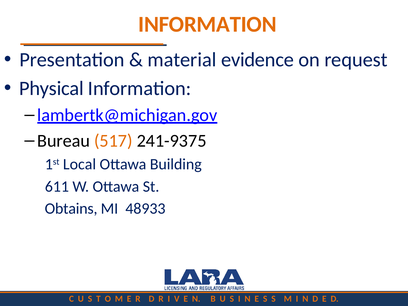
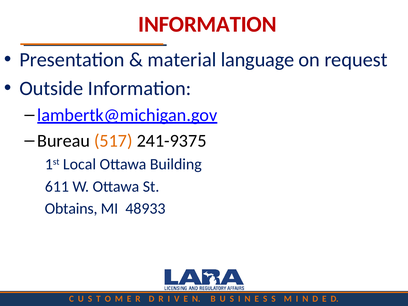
INFORMATION at (207, 24) colour: orange -> red
evidence: evidence -> language
Physical: Physical -> Outside
